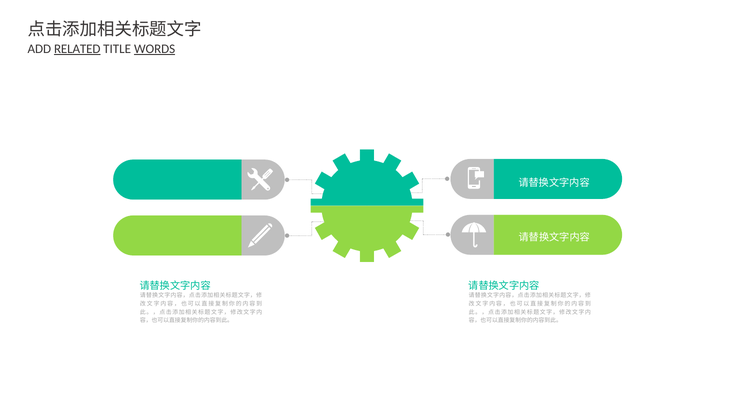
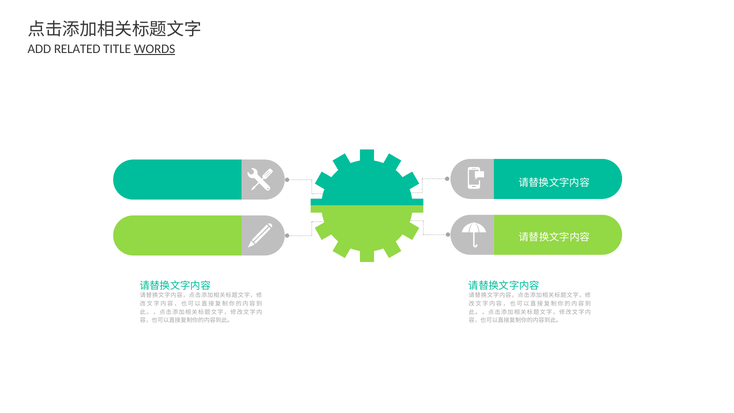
RELATED underline: present -> none
